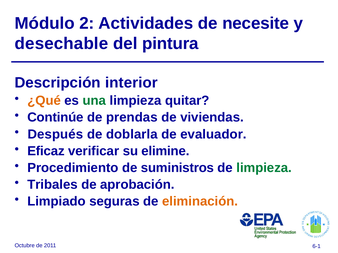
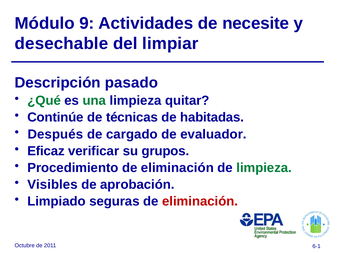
2: 2 -> 9
pintura: pintura -> limpiar
interior: interior -> pasado
¿Qué colour: orange -> green
prendas: prendas -> técnicas
viviendas: viviendas -> habitadas
doblarla: doblarla -> cargado
elimine: elimine -> grupos
Procedimiento de suministros: suministros -> eliminación
Tribales: Tribales -> Visibles
eliminación at (200, 202) colour: orange -> red
